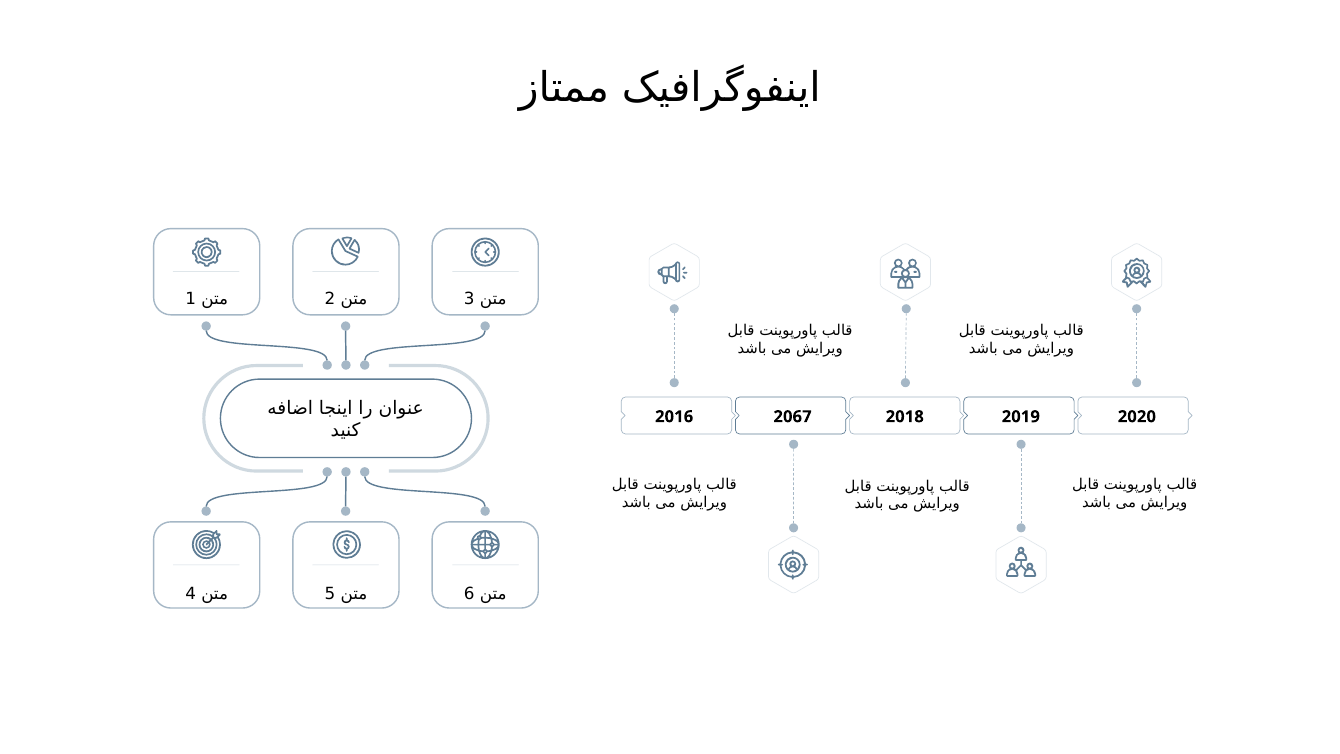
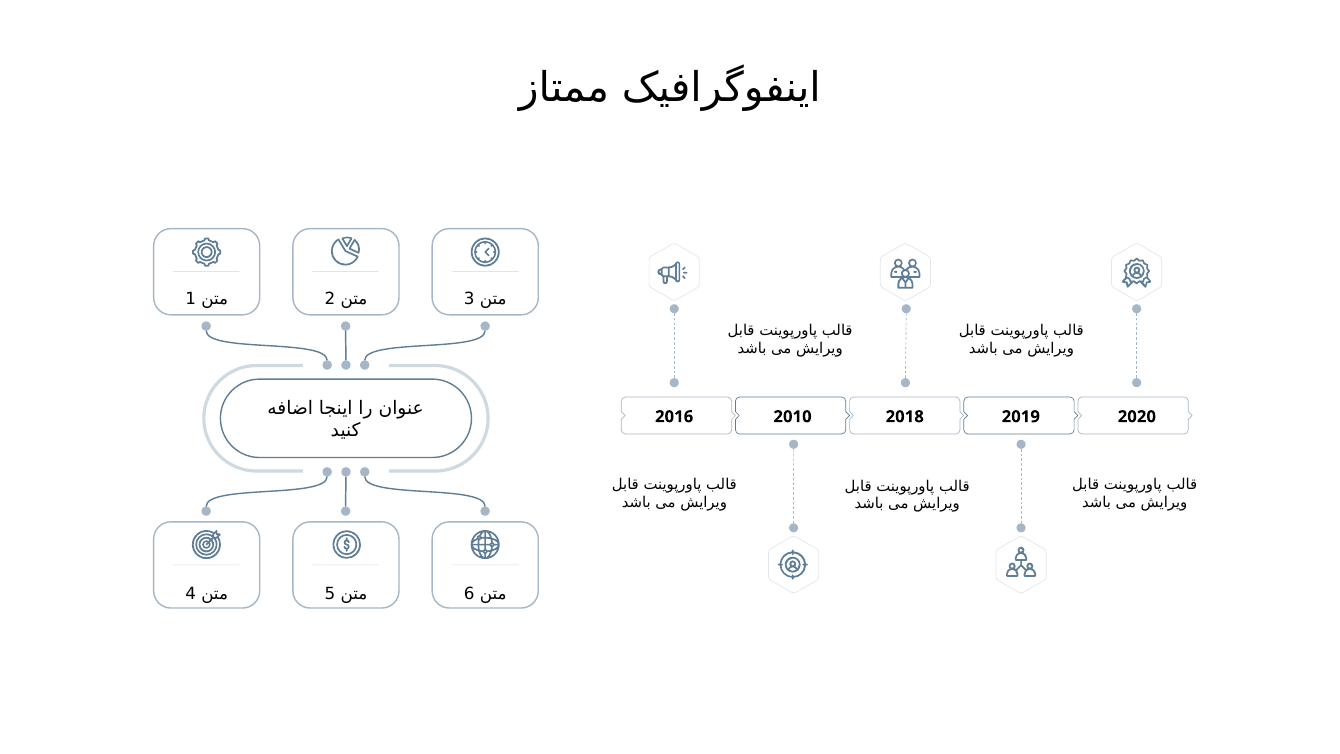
2067: 2067 -> 2010
